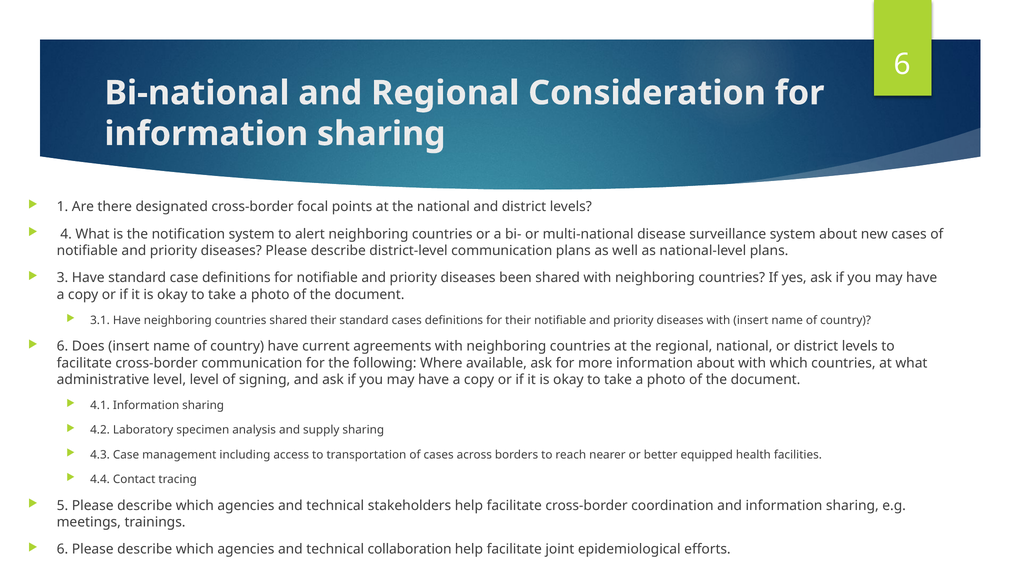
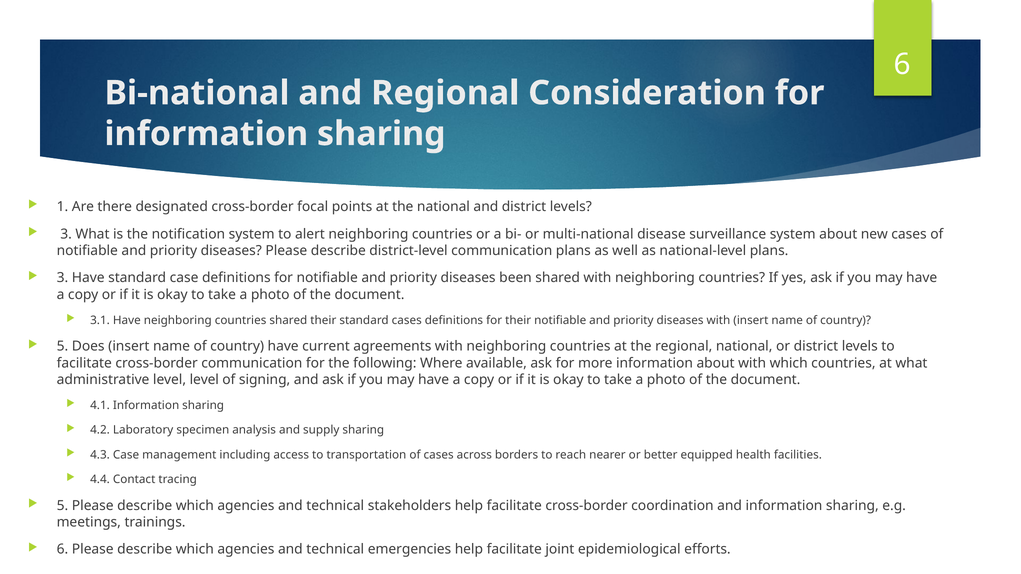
4 at (66, 234): 4 -> 3
6 at (63, 347): 6 -> 5
collaboration: collaboration -> emergencies
